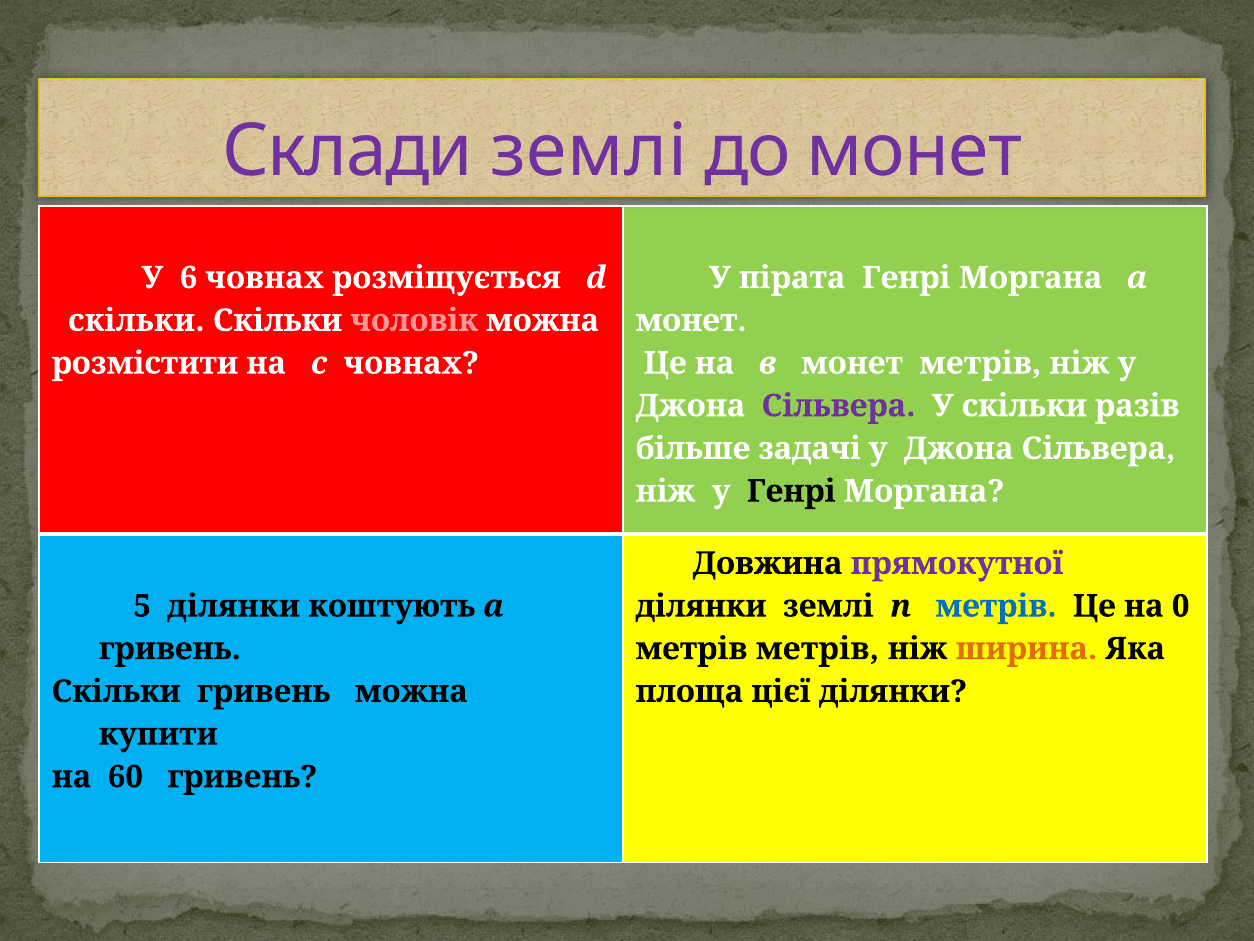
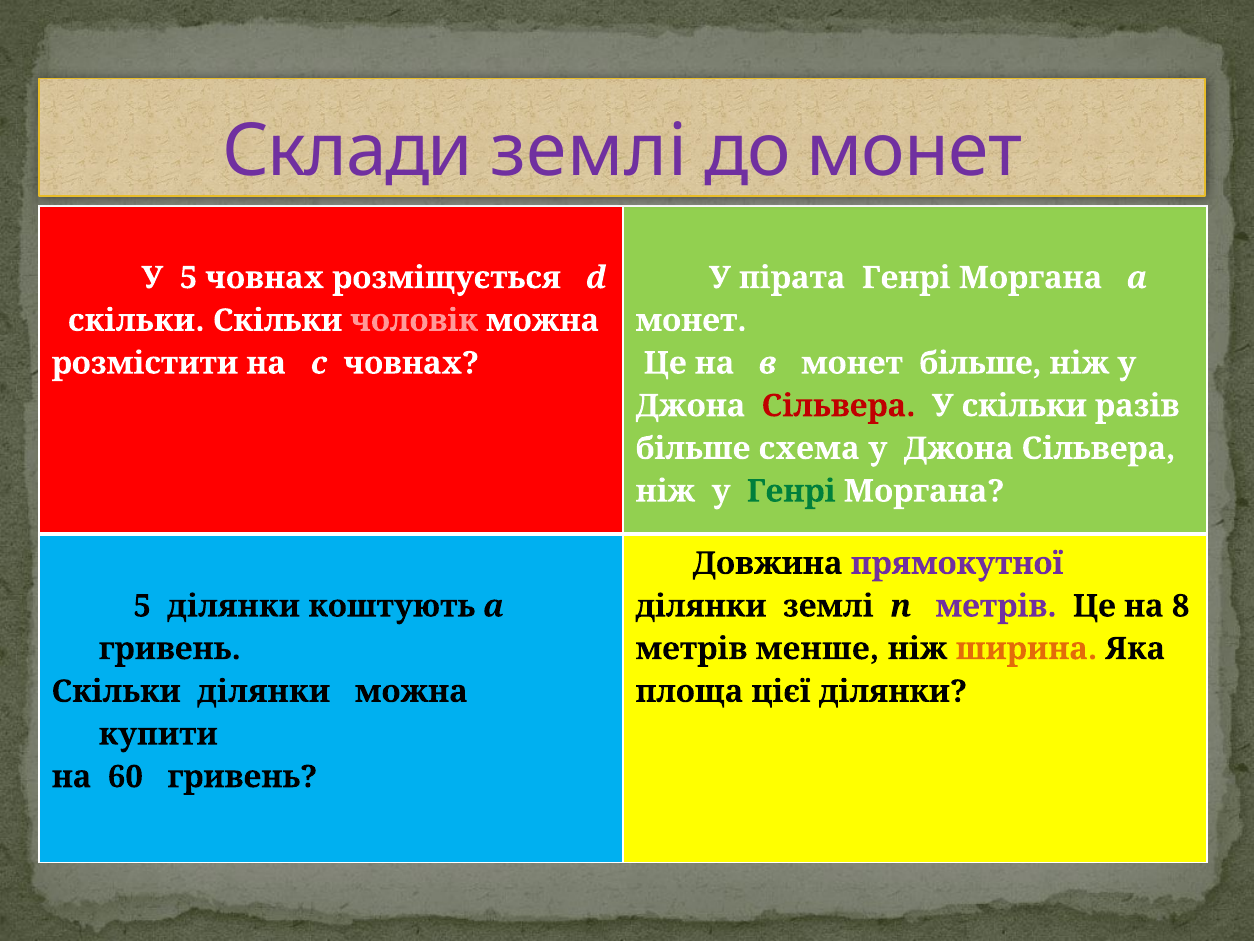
У 6: 6 -> 5
монет метрів: метрів -> більше
Сільвера at (839, 406) colour: purple -> red
задачі: задачі -> схема
Генрі at (791, 491) colour: black -> green
метрів at (996, 606) colour: blue -> purple
0: 0 -> 8
метрів метрів: метрів -> менше
Скільки гривень: гривень -> ділянки
